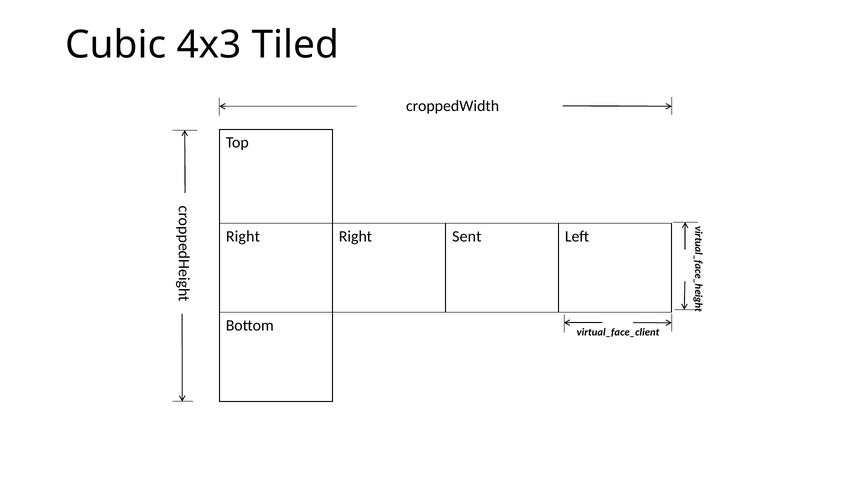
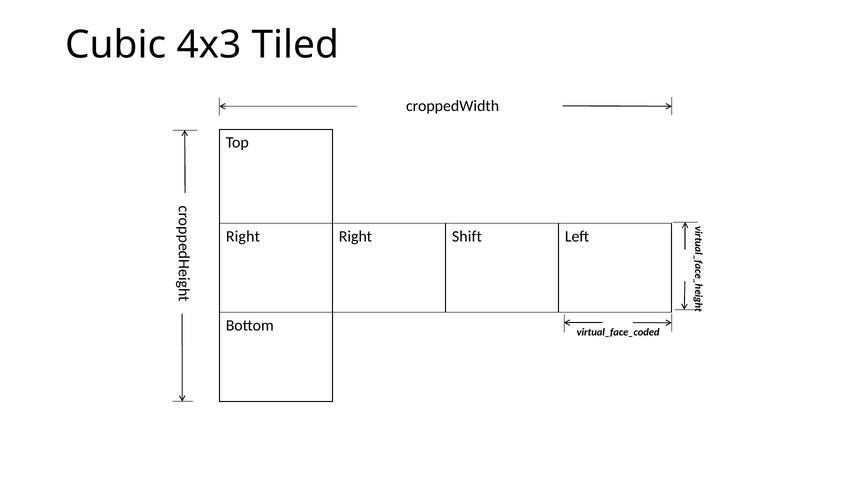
Sent: Sent -> Shift
virtual_face_client: virtual_face_client -> virtual_face_coded
